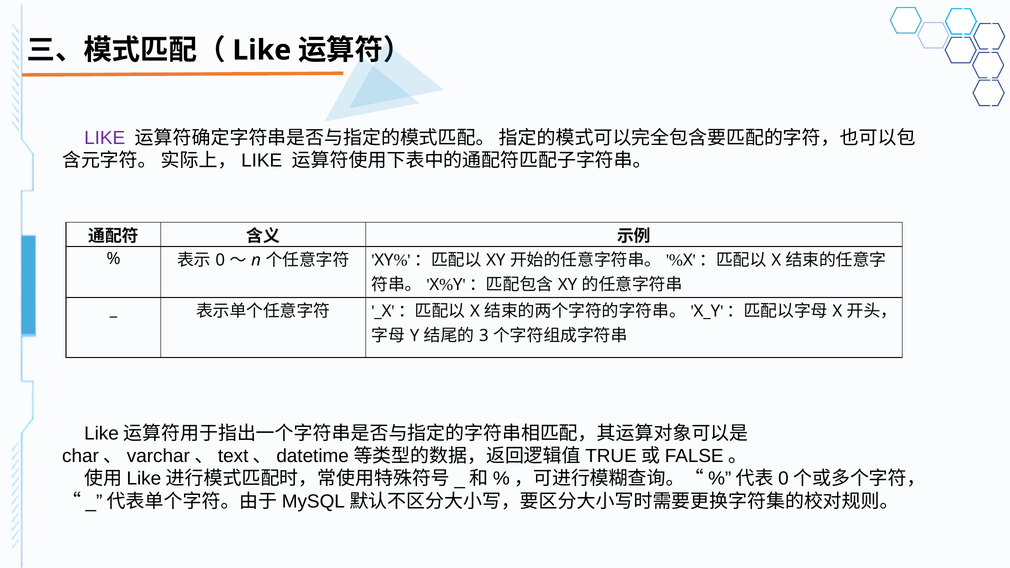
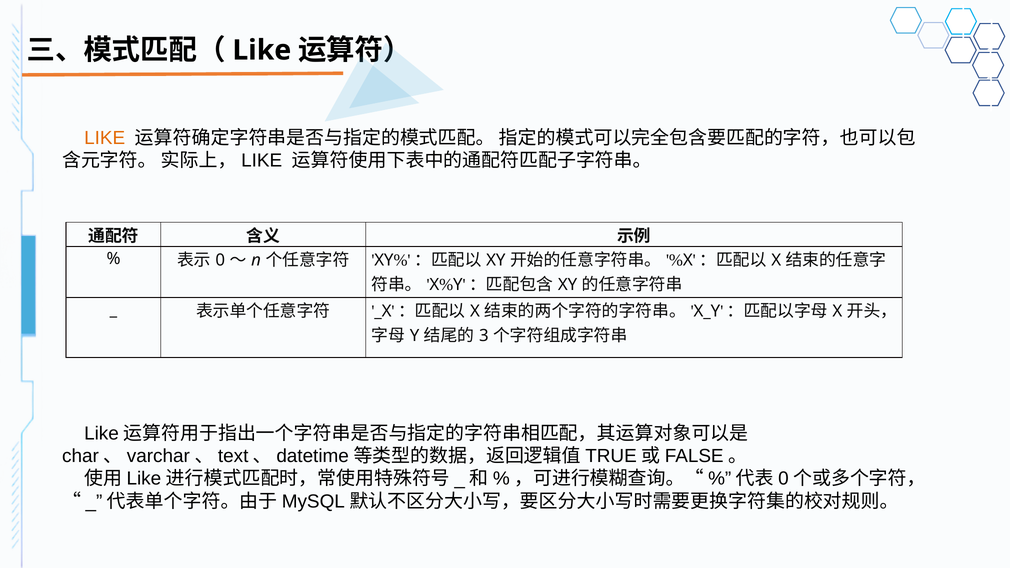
LIKE at (105, 138) colour: purple -> orange
